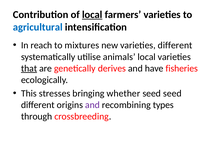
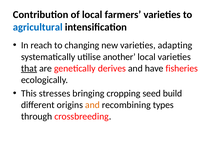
local at (92, 15) underline: present -> none
mixtures: mixtures -> changing
varieties different: different -> adapting
animals: animals -> another
whether: whether -> cropping
seed seed: seed -> build
and at (92, 105) colour: purple -> orange
